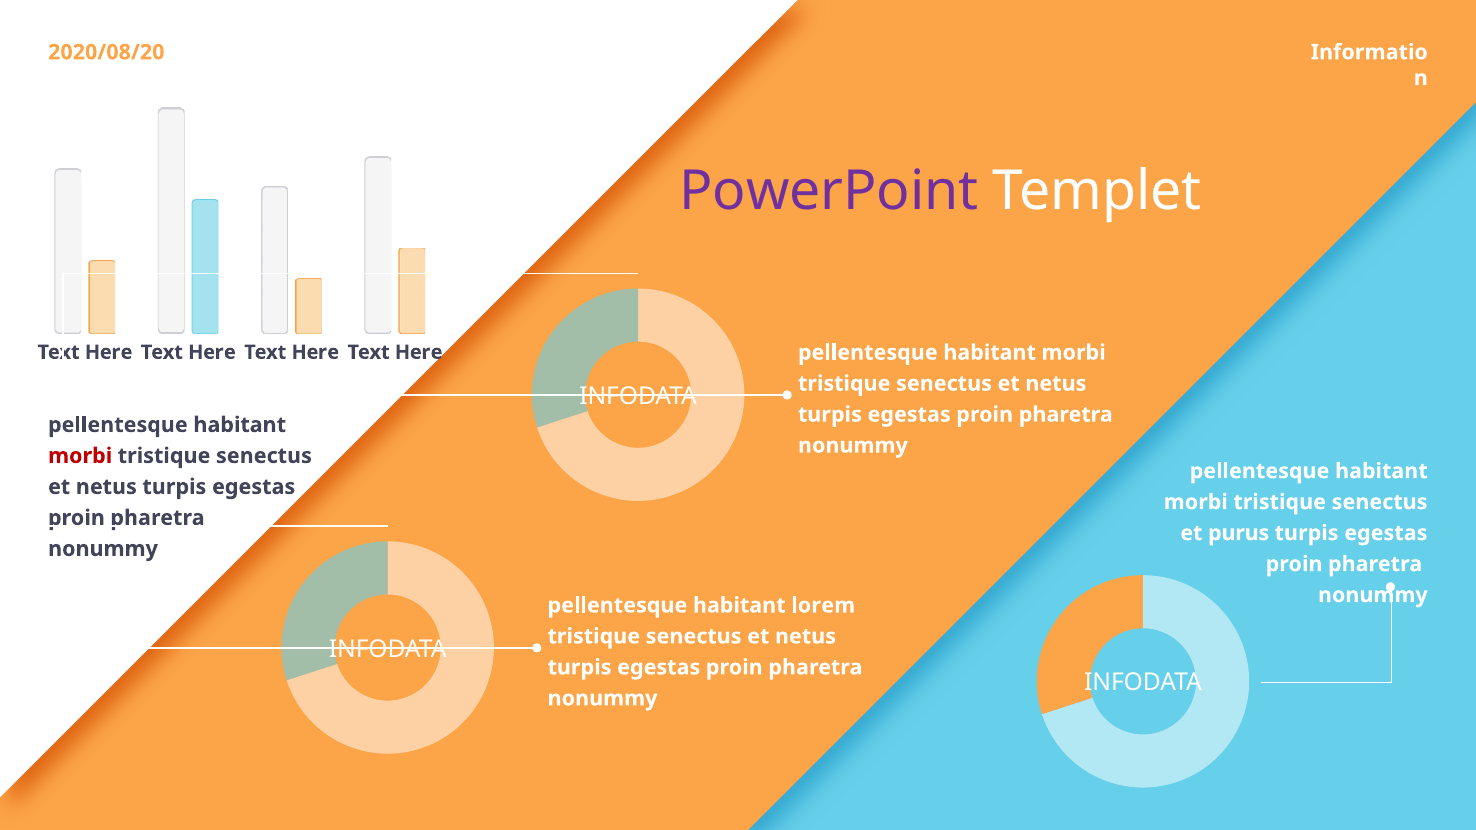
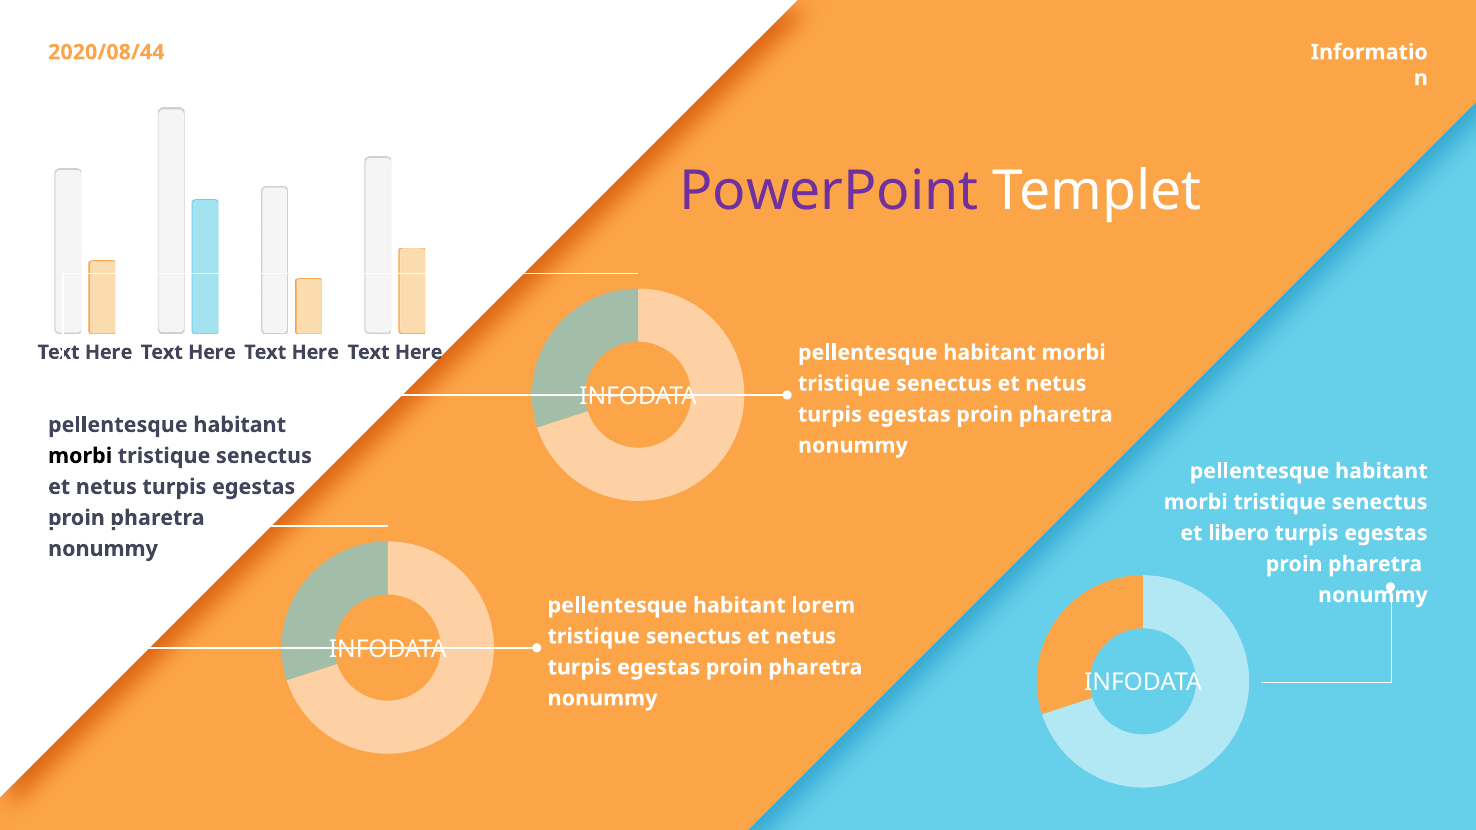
2020/08/20: 2020/08/20 -> 2020/08/44
morbi at (80, 456) colour: red -> black
purus: purus -> libero
